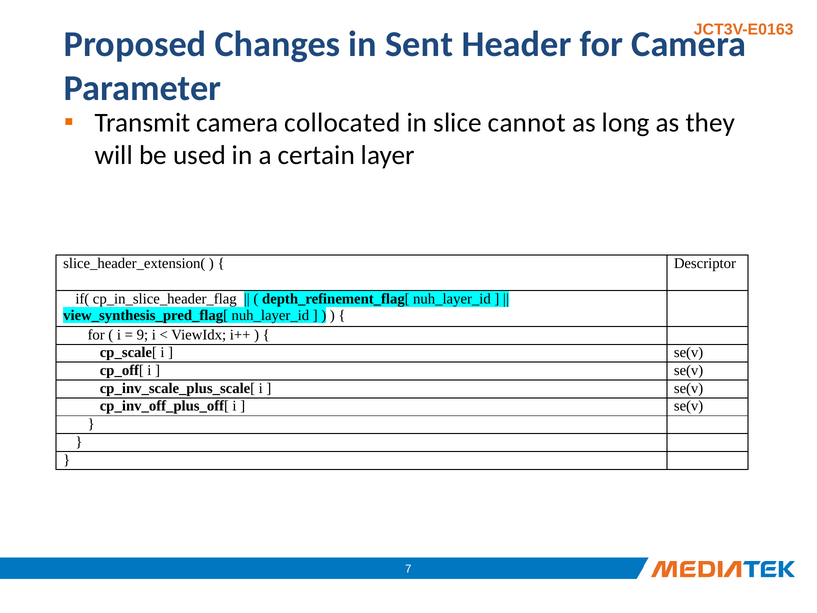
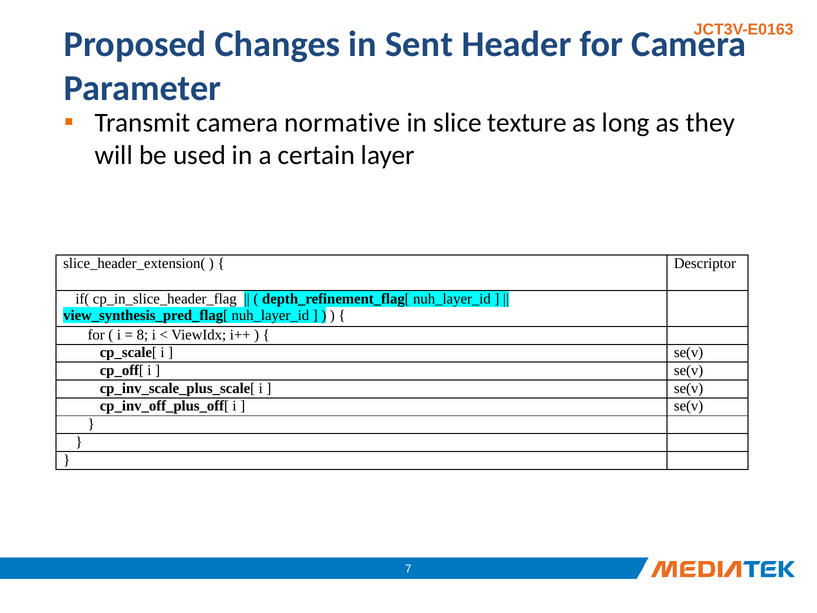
collocated: collocated -> normative
cannot: cannot -> texture
9: 9 -> 8
